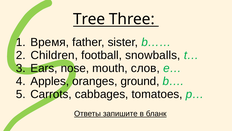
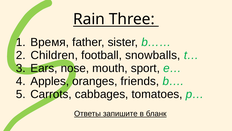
Tree: Tree -> Rain
слов: слов -> sport
ground: ground -> friends
